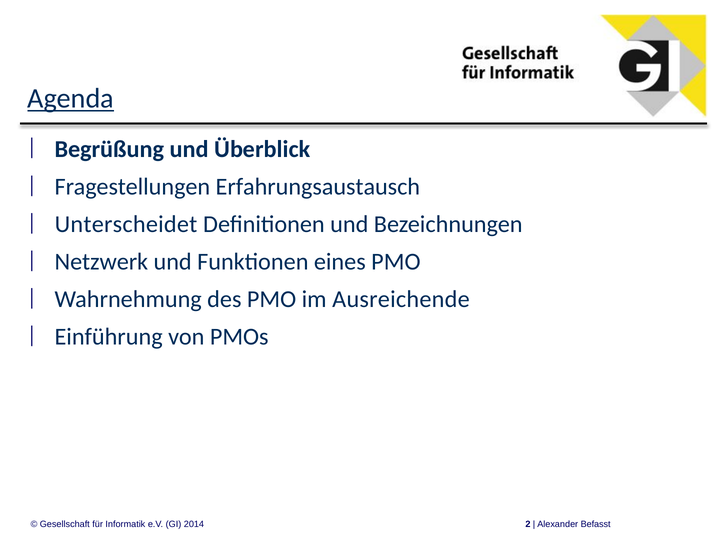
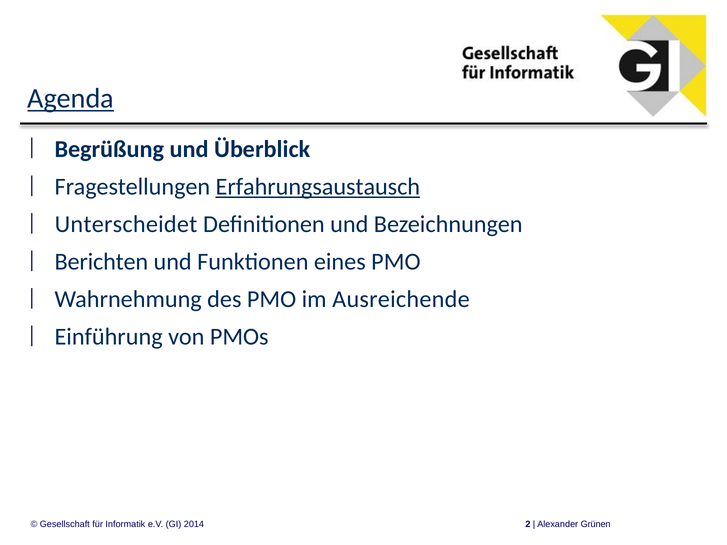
Erfahrungsaustausch underline: none -> present
Netzwerk: Netzwerk -> Berichten
Befasst: Befasst -> Grünen
